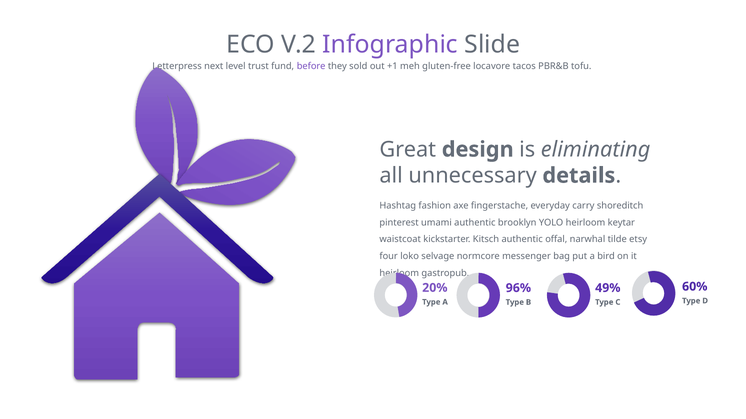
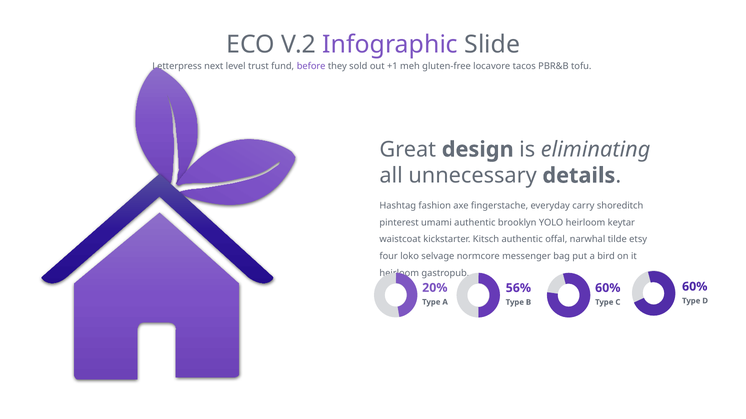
96%: 96% -> 56%
49% at (608, 288): 49% -> 60%
